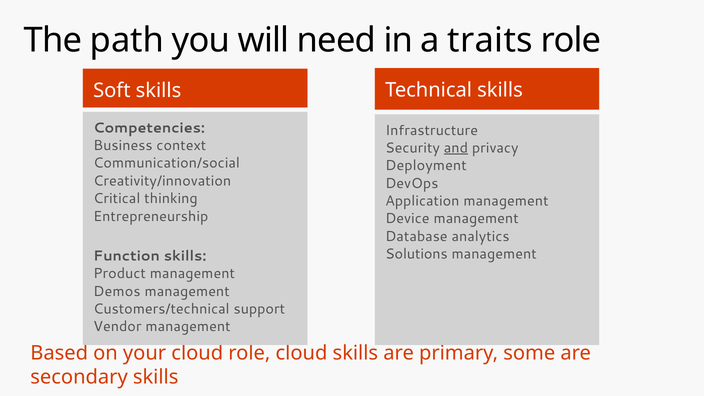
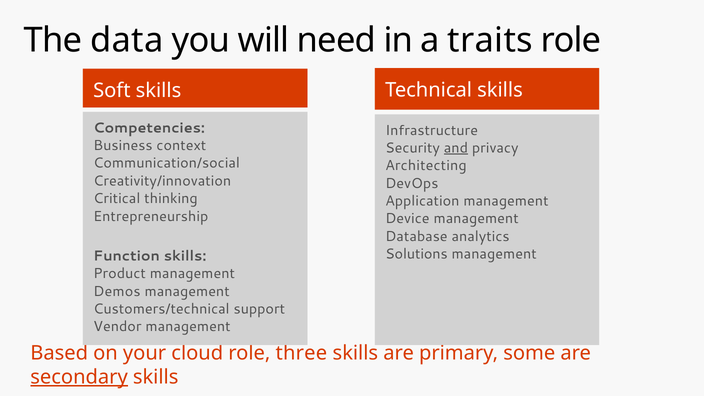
path: path -> data
Deployment: Deployment -> Architecting
role cloud: cloud -> three
secondary underline: none -> present
